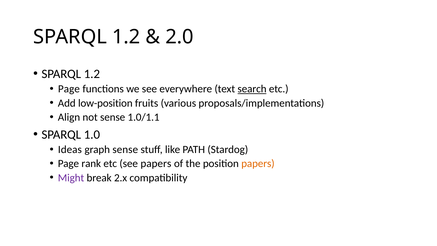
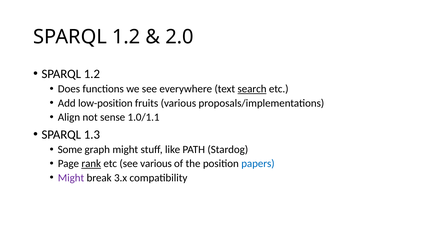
Page at (69, 89): Page -> Does
1.0: 1.0 -> 1.3
Ideas: Ideas -> Some
graph sense: sense -> might
rank underline: none -> present
see papers: papers -> various
papers at (258, 164) colour: orange -> blue
2.x: 2.x -> 3.x
